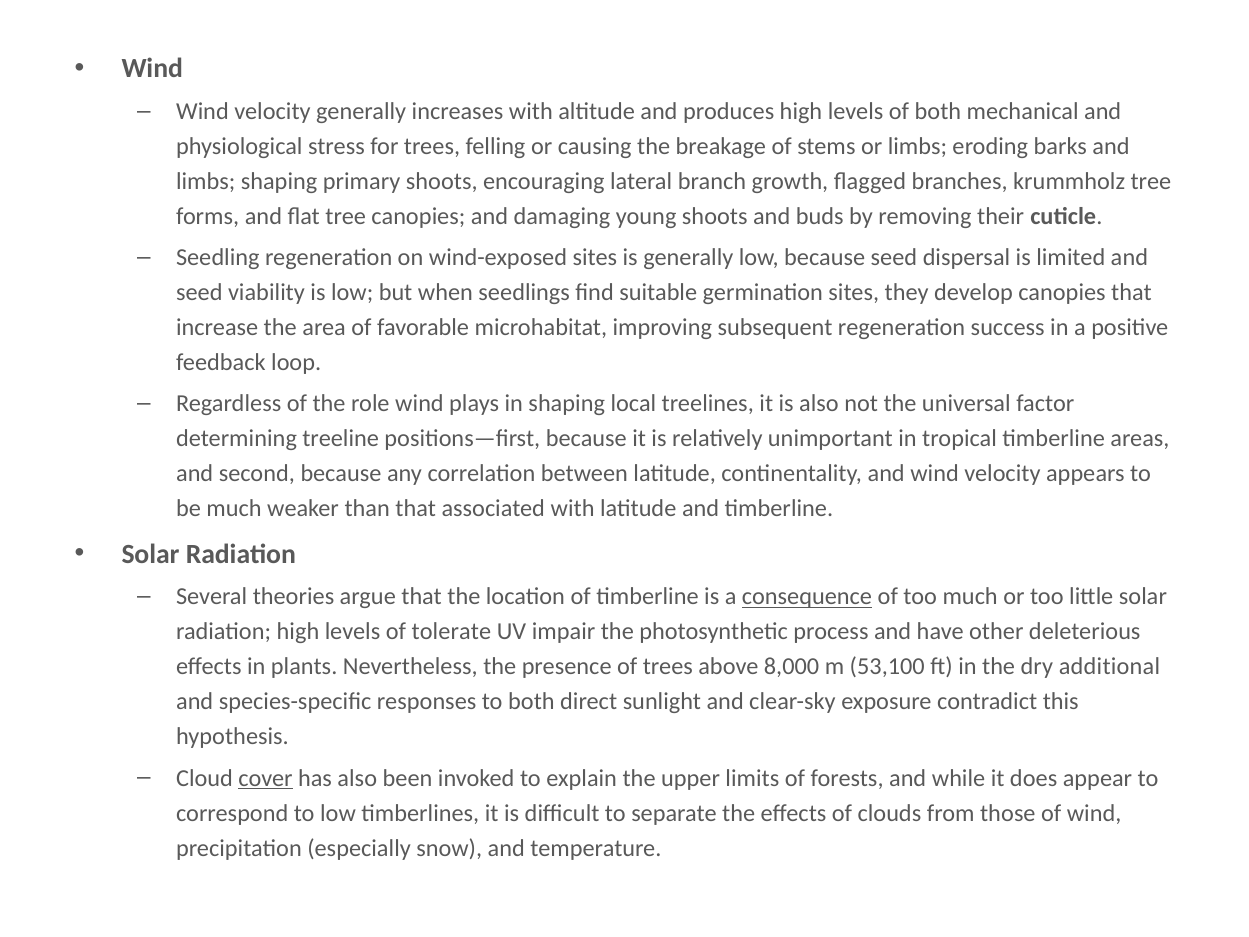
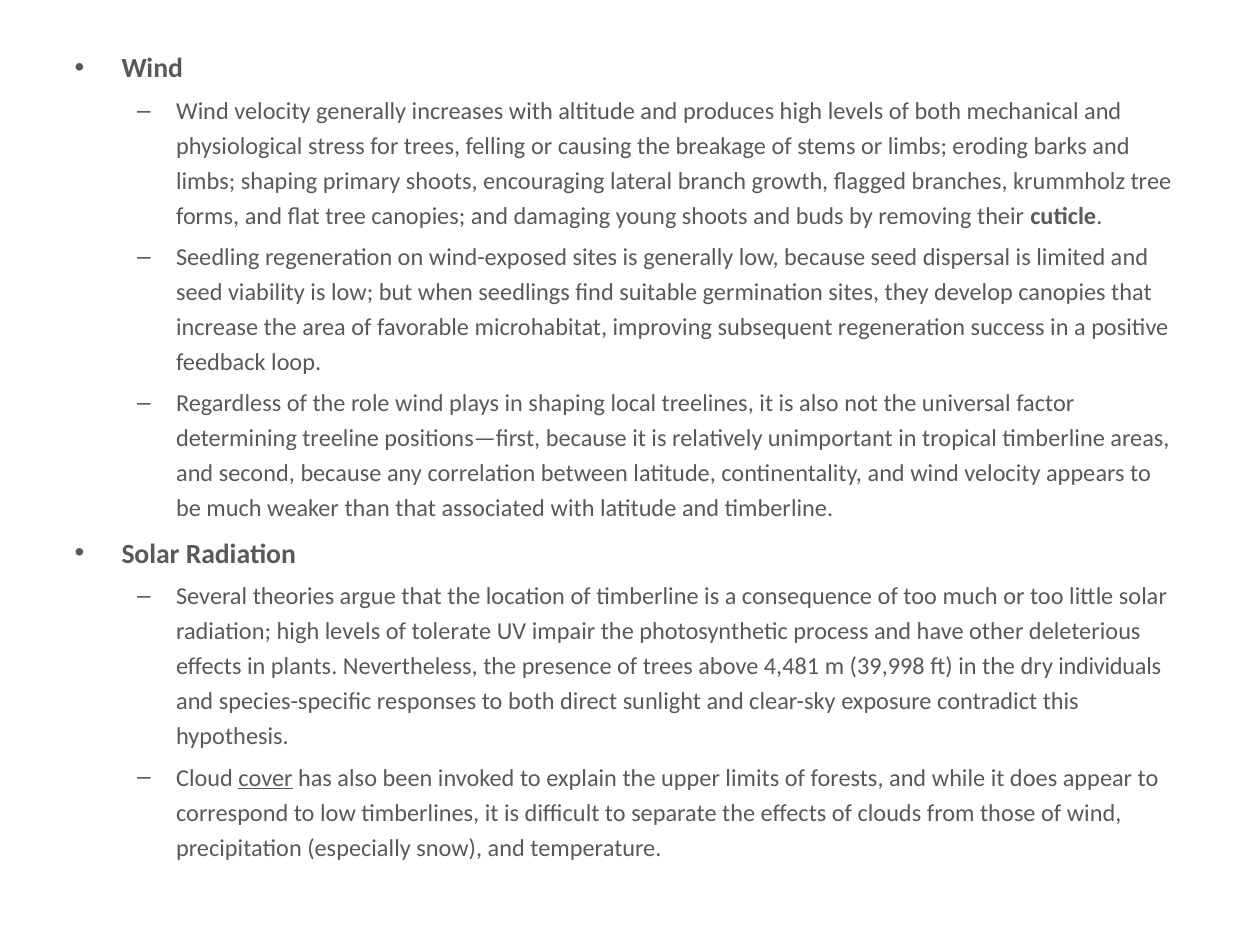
consequence underline: present -> none
8,000: 8,000 -> 4,481
53,100: 53,100 -> 39,998
additional: additional -> individuals
